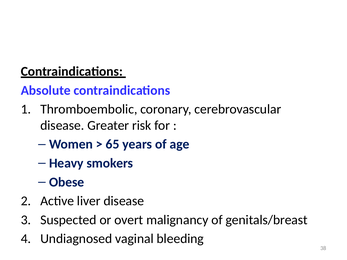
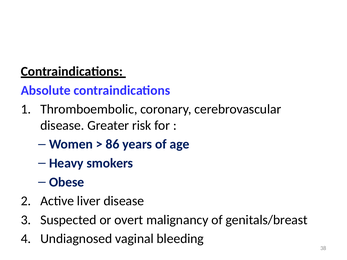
65: 65 -> 86
